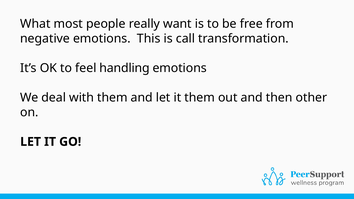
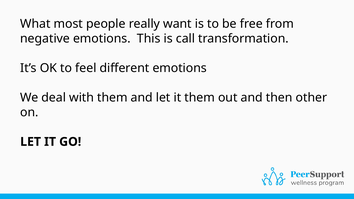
handling: handling -> different
